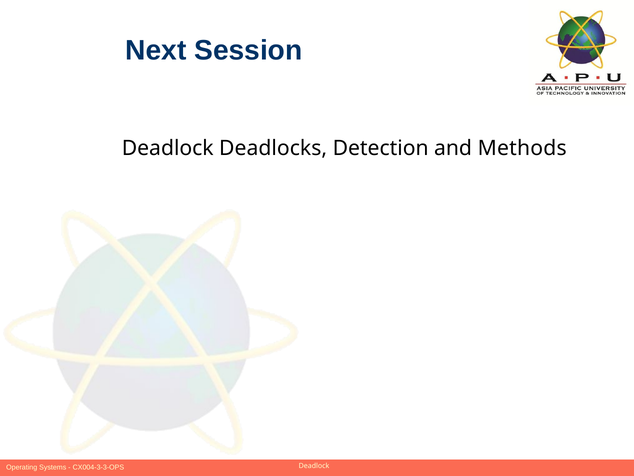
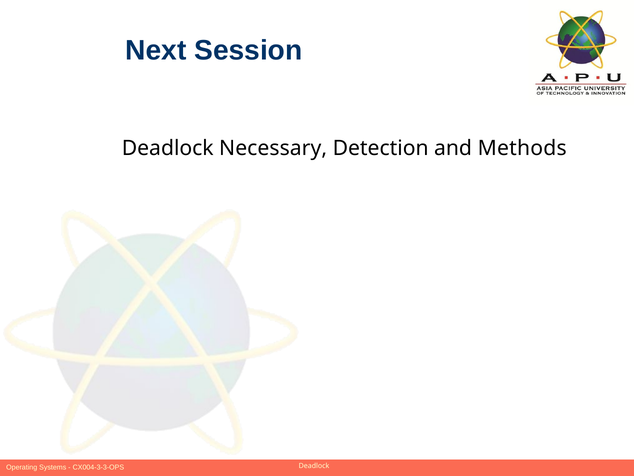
Deadlocks: Deadlocks -> Necessary
